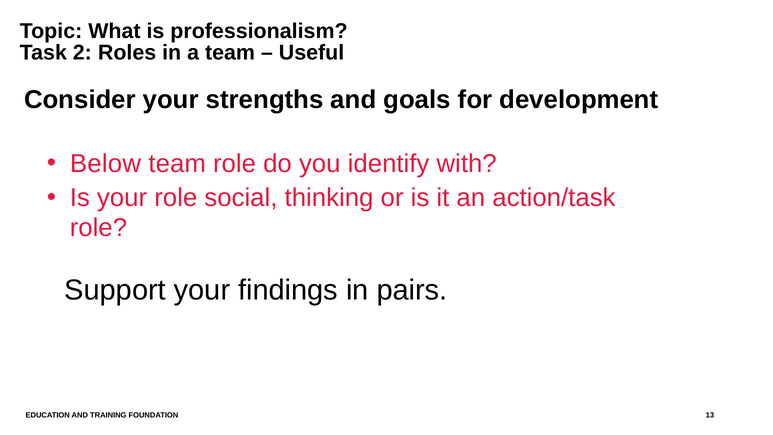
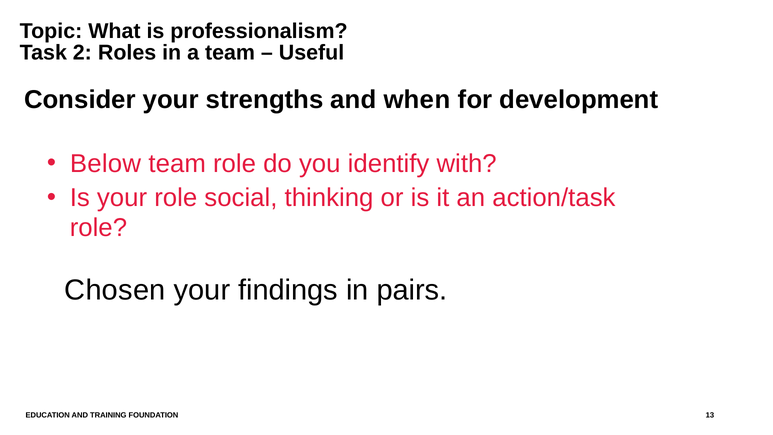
goals: goals -> when
Support: Support -> Chosen
